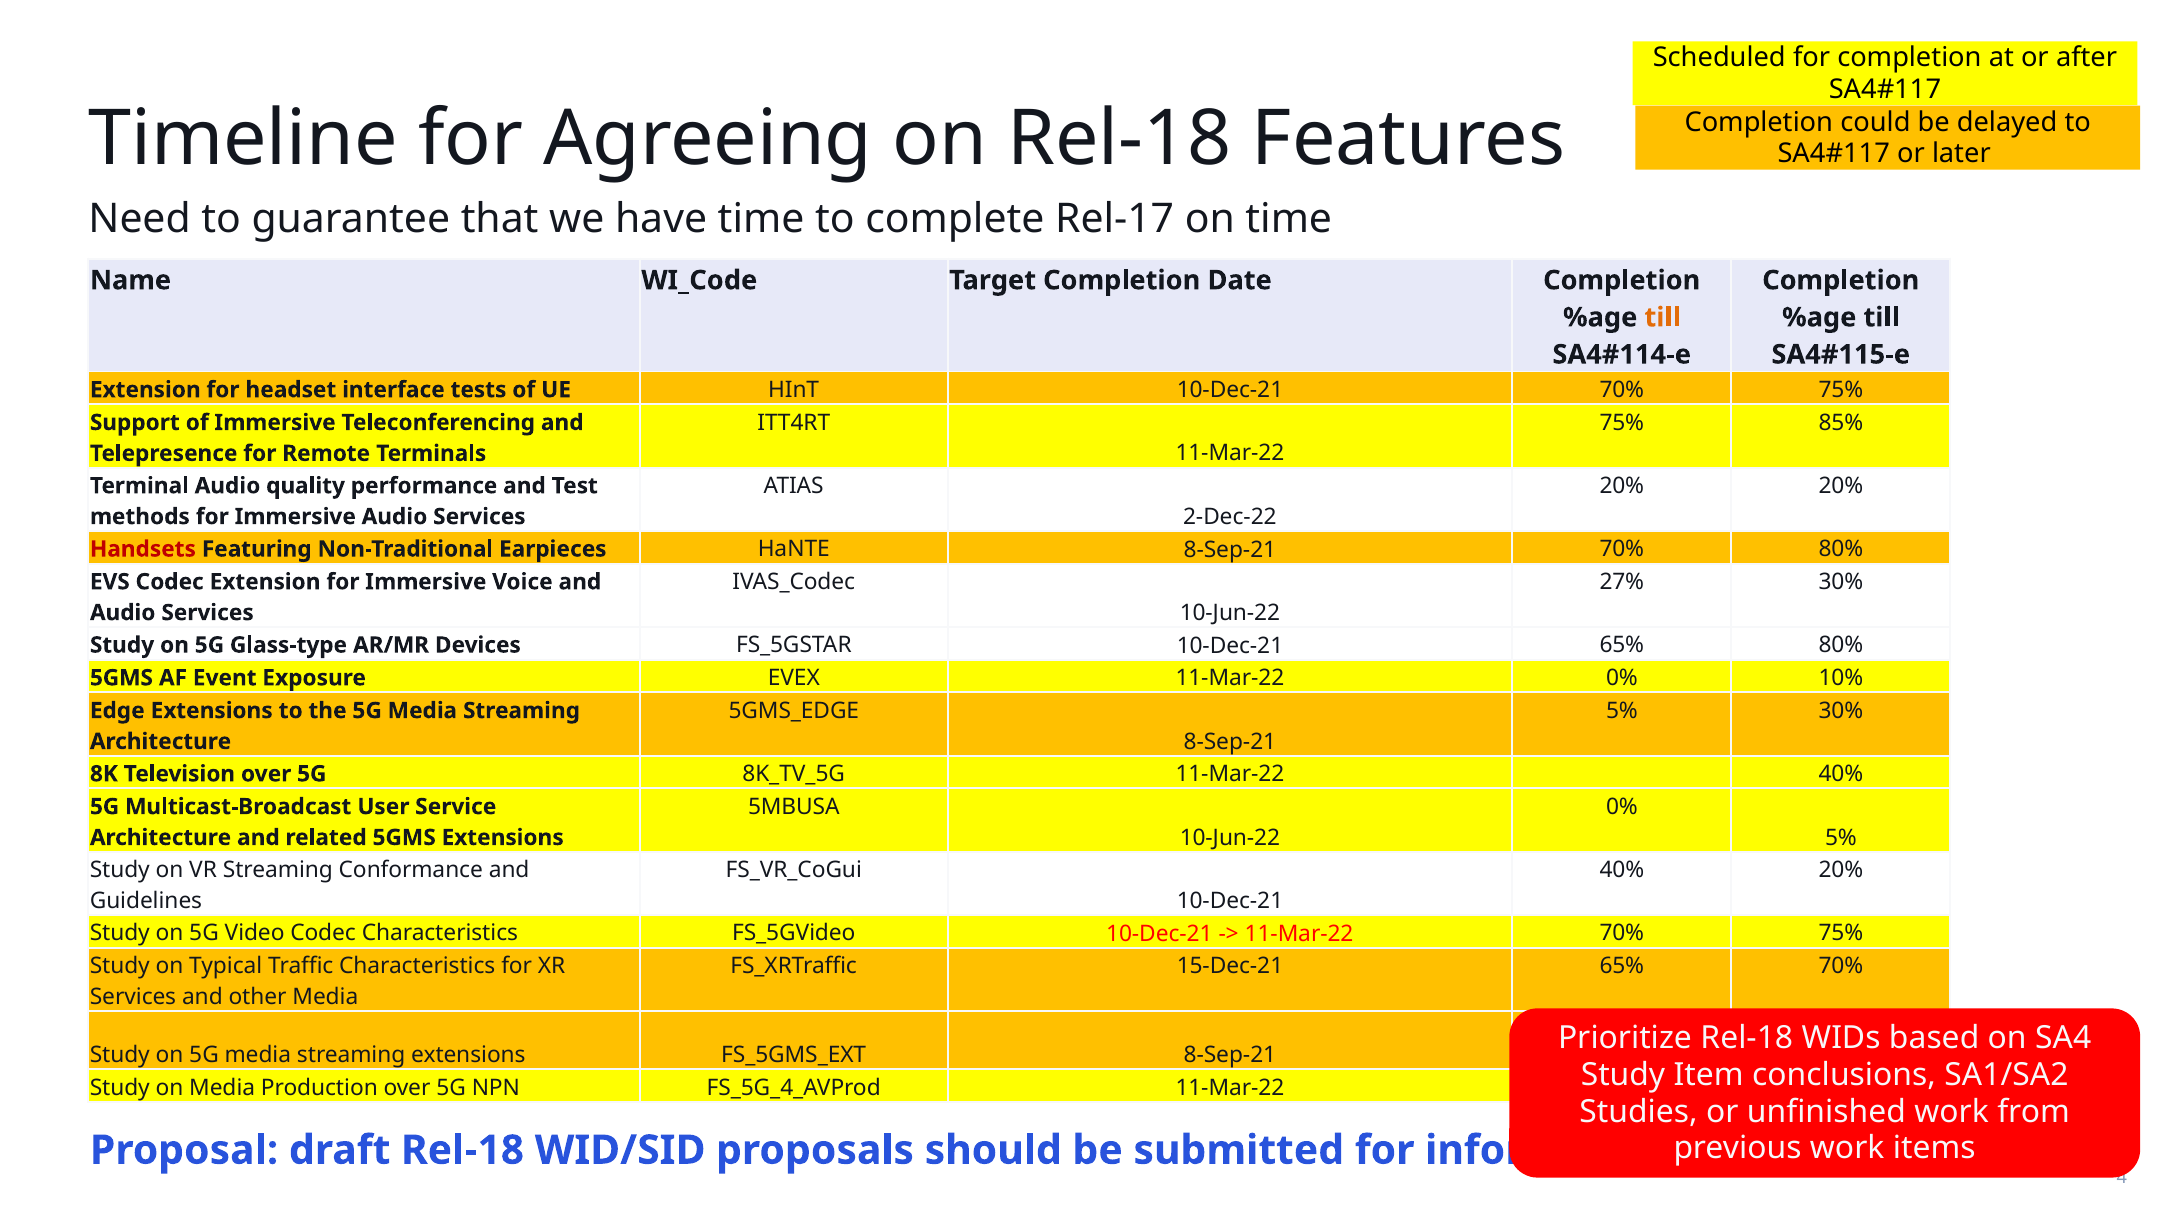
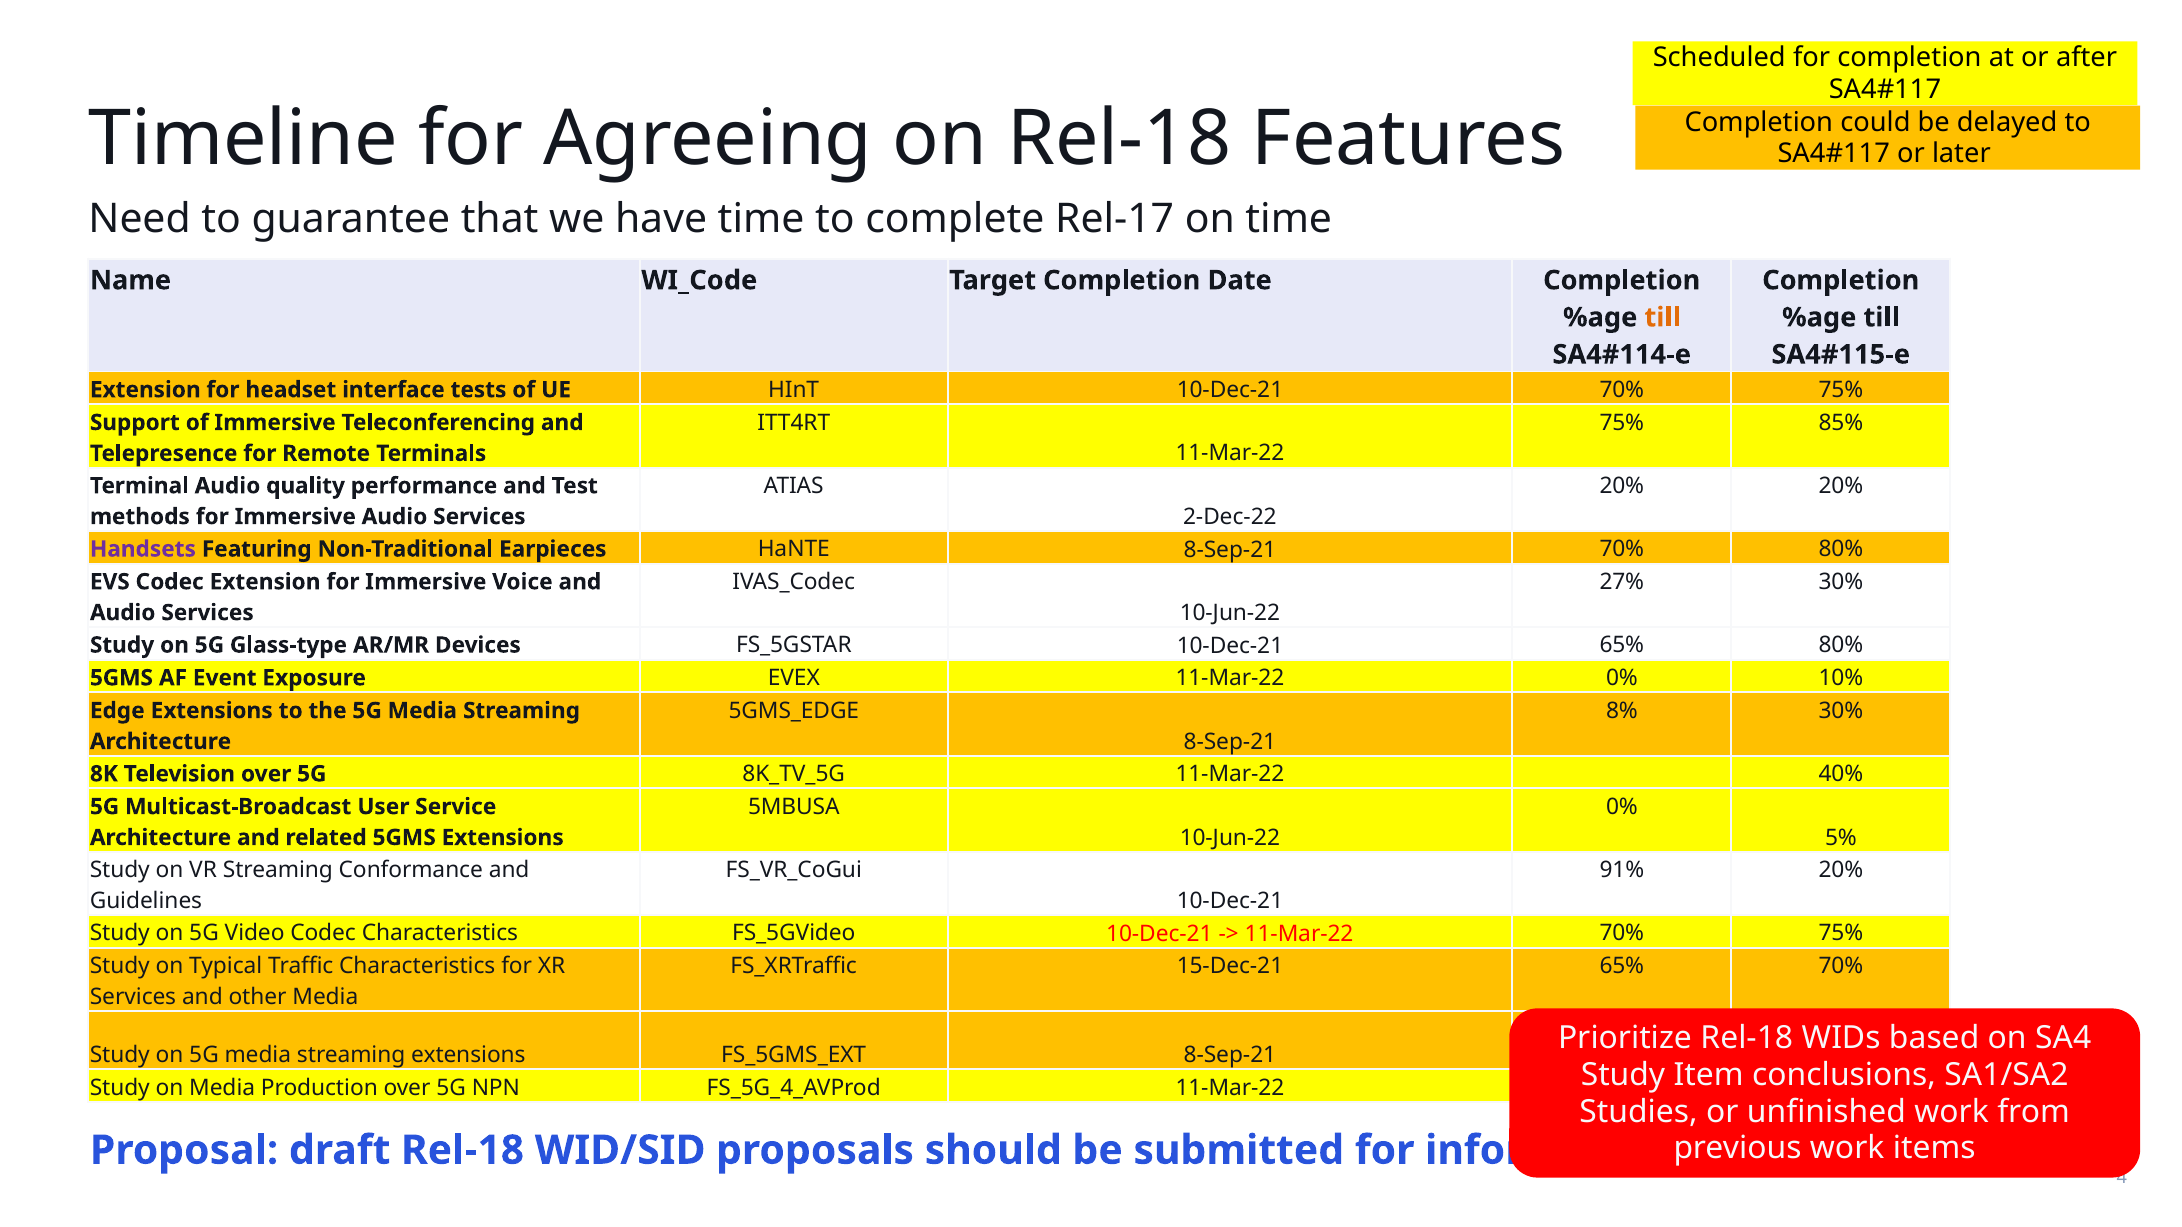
Handsets colour: red -> purple
5% at (1622, 711): 5% -> 8%
40% at (1622, 870): 40% -> 91%
